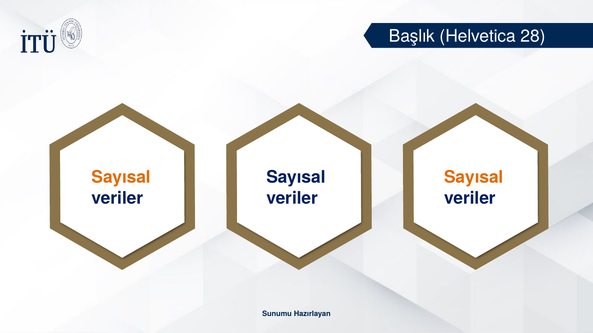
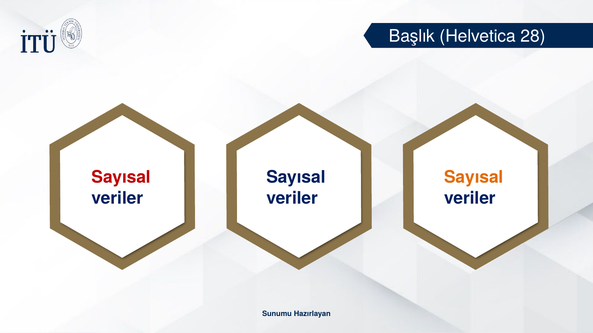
Sayısal at (121, 178) colour: orange -> red
